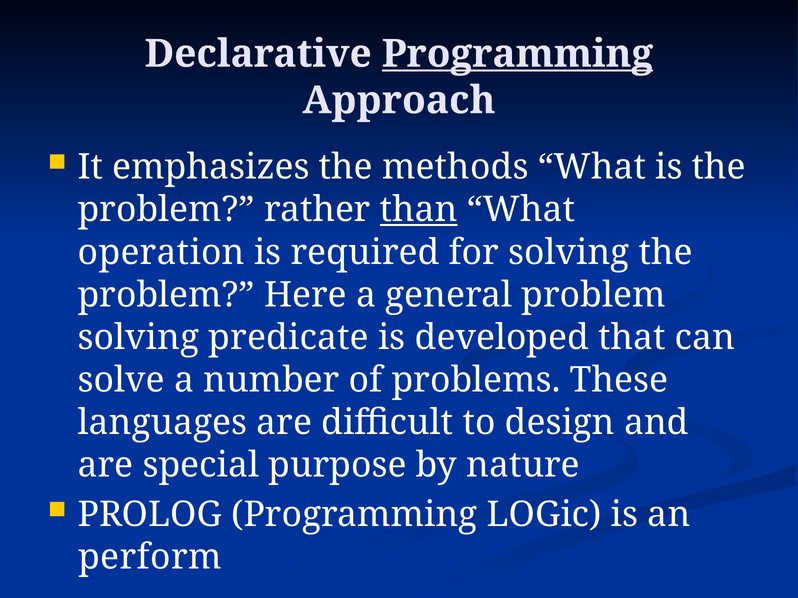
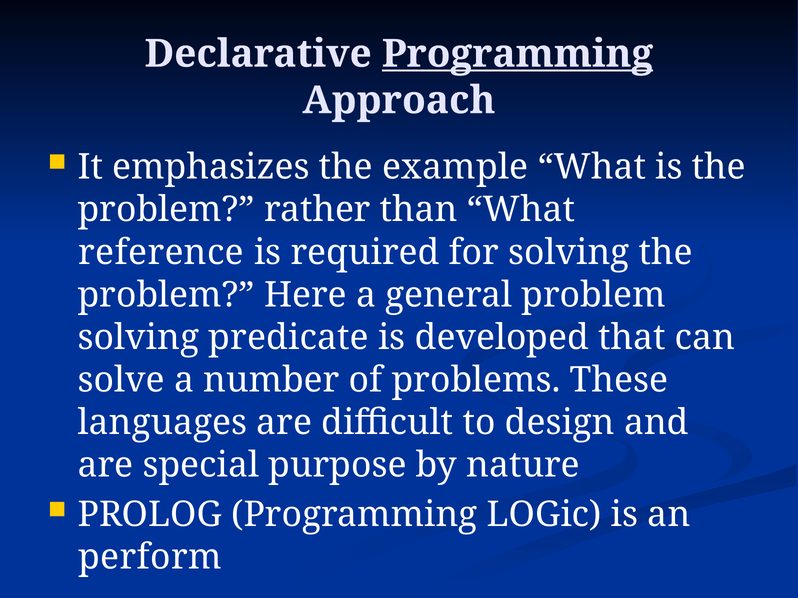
methods: methods -> example
than underline: present -> none
operation: operation -> reference
